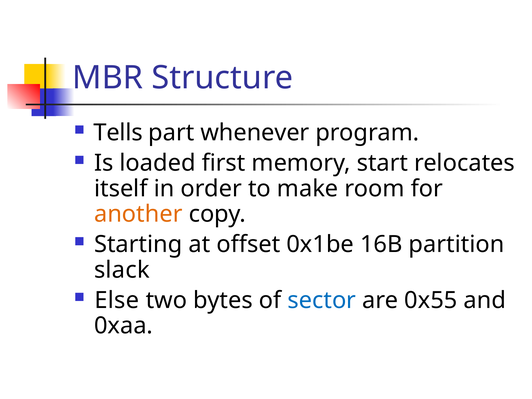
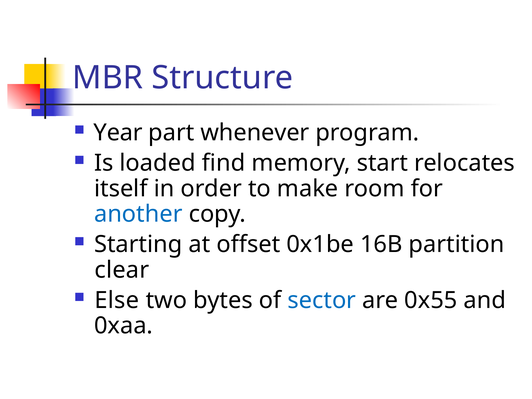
Tells: Tells -> Year
first: first -> find
another colour: orange -> blue
slack: slack -> clear
